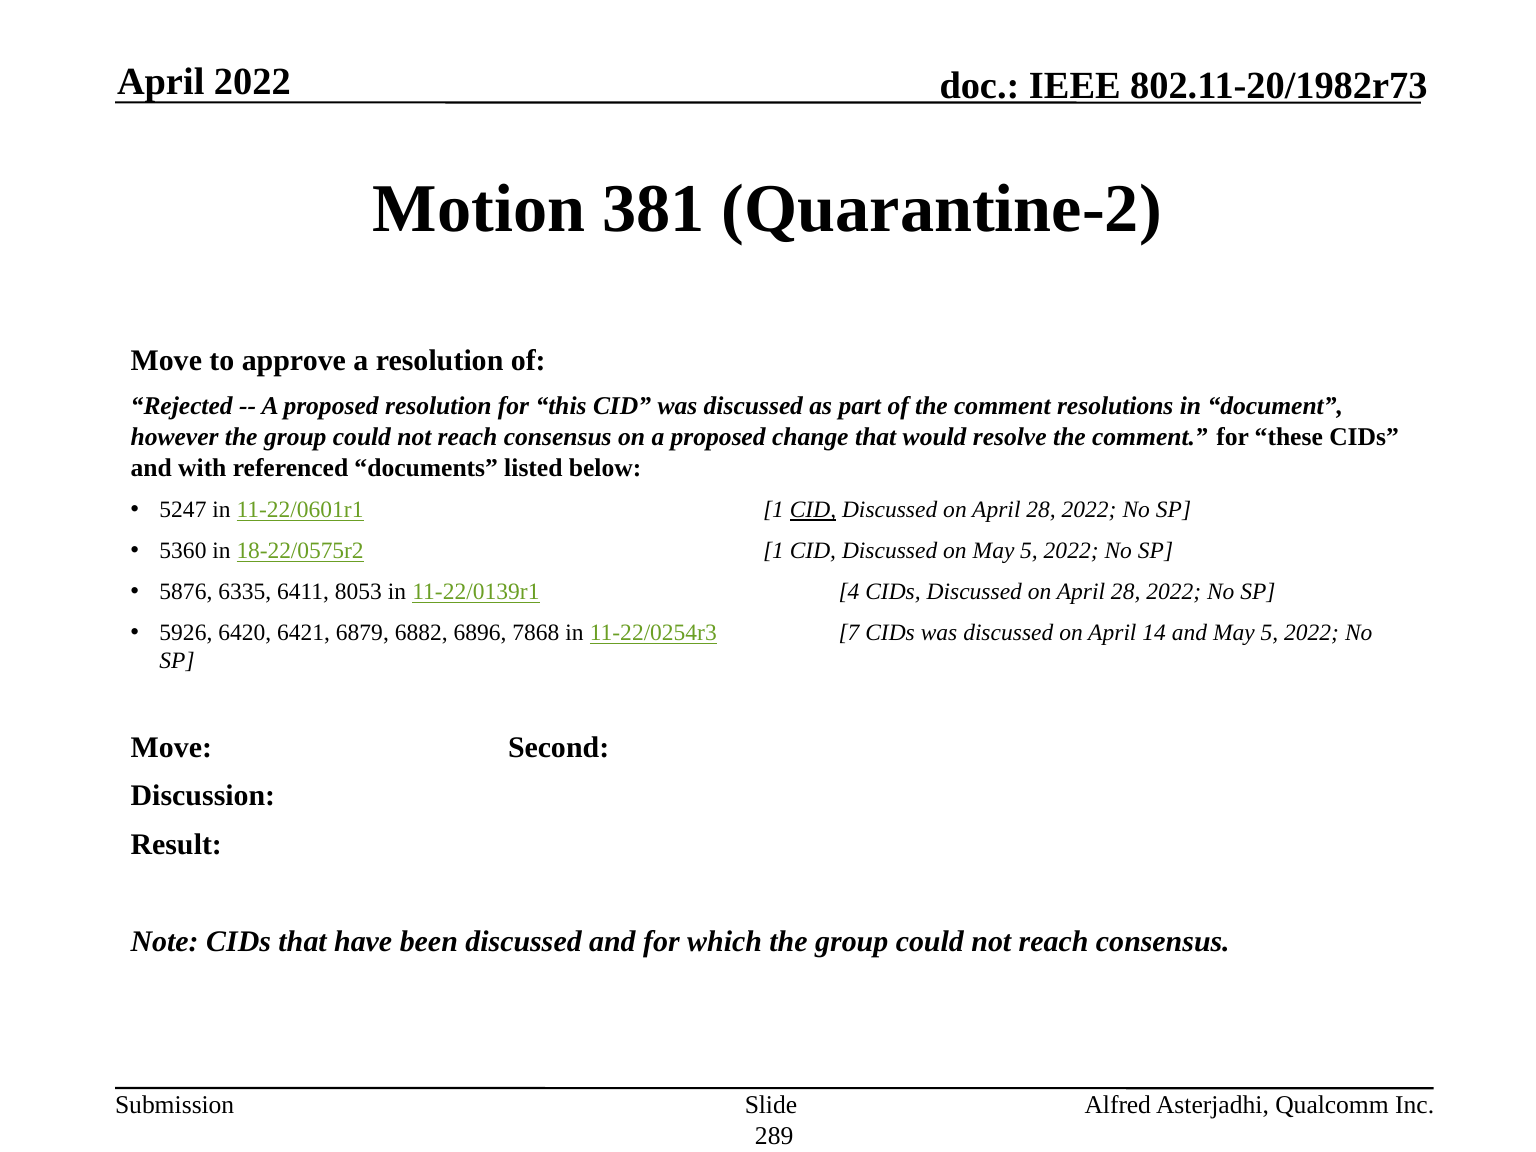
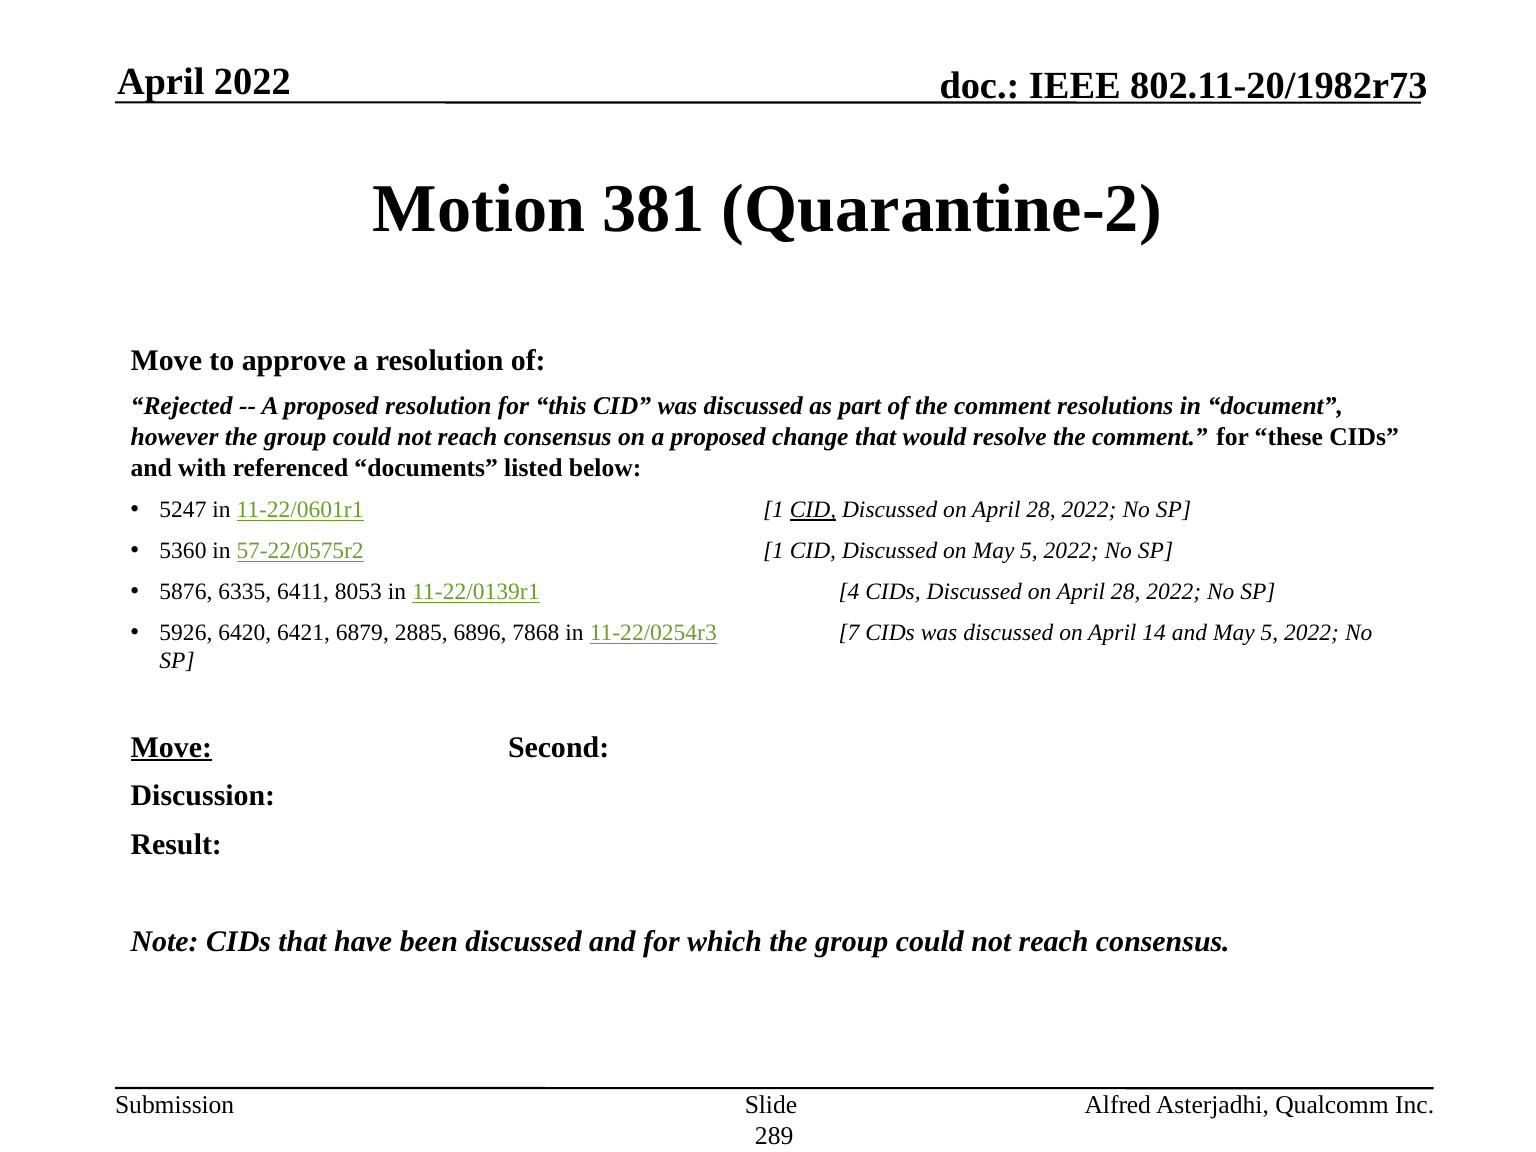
18-22/0575r2: 18-22/0575r2 -> 57-22/0575r2
6882: 6882 -> 2885
Move at (171, 747) underline: none -> present
